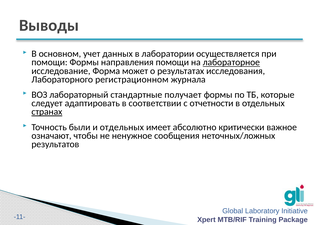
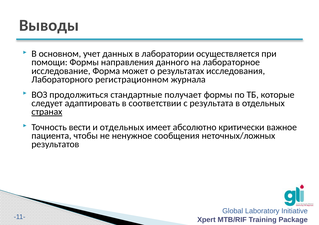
направления помощи: помощи -> данного
лабораторное underline: present -> none
лабораторный: лабораторный -> продолжиться
отчетности: отчетности -> результата
были: были -> вести
означают: означают -> пациента
